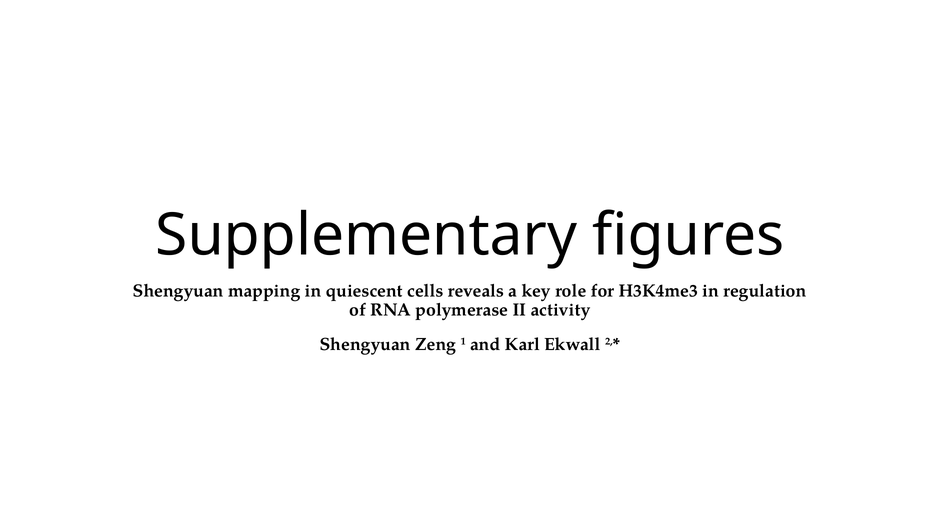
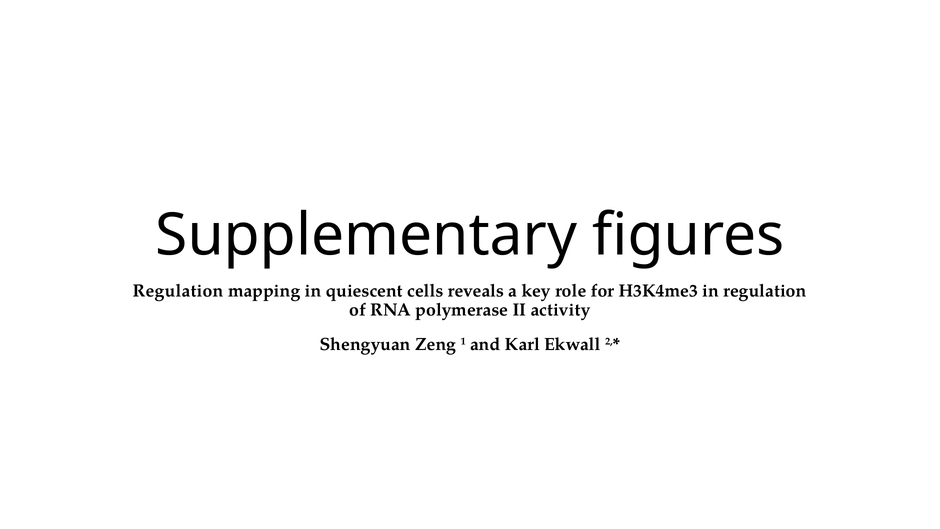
Shengyuan at (178, 291): Shengyuan -> Regulation
